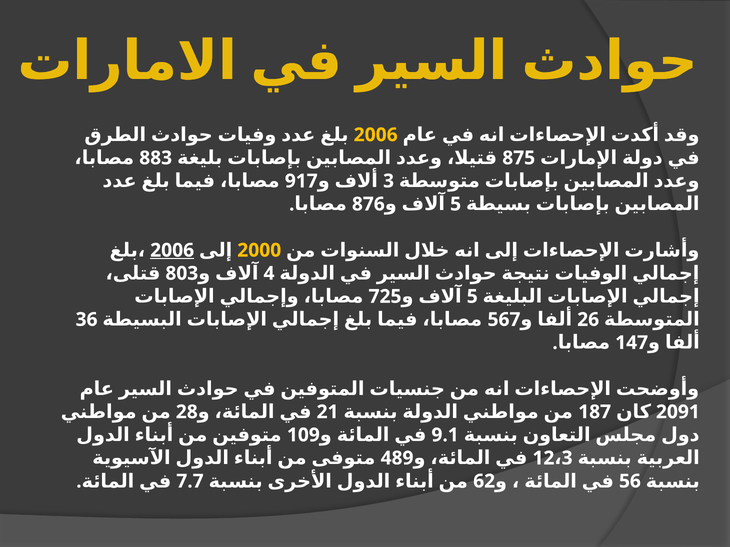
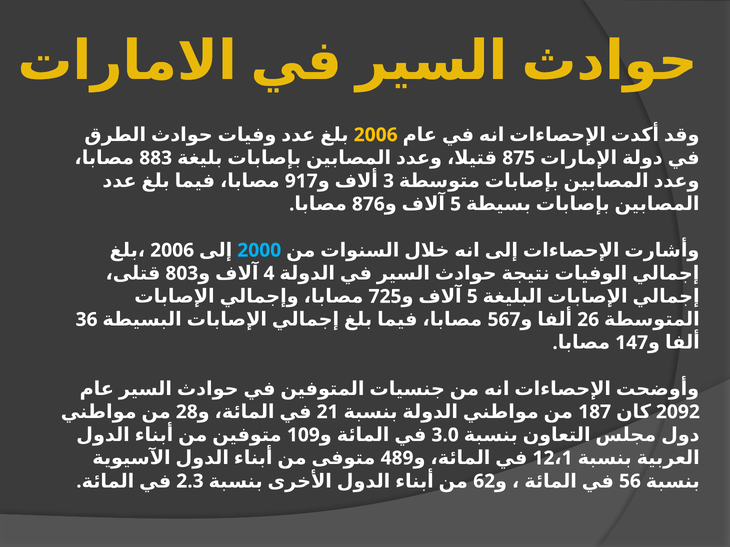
2006 at (172, 251) underline: present -> none
2000 colour: yellow -> light blue
2091: 2091 -> 2092
9.1: 9.1 -> 3.0
3 at (567, 458): 3 -> 1
7.7: 7.7 -> 2.3
